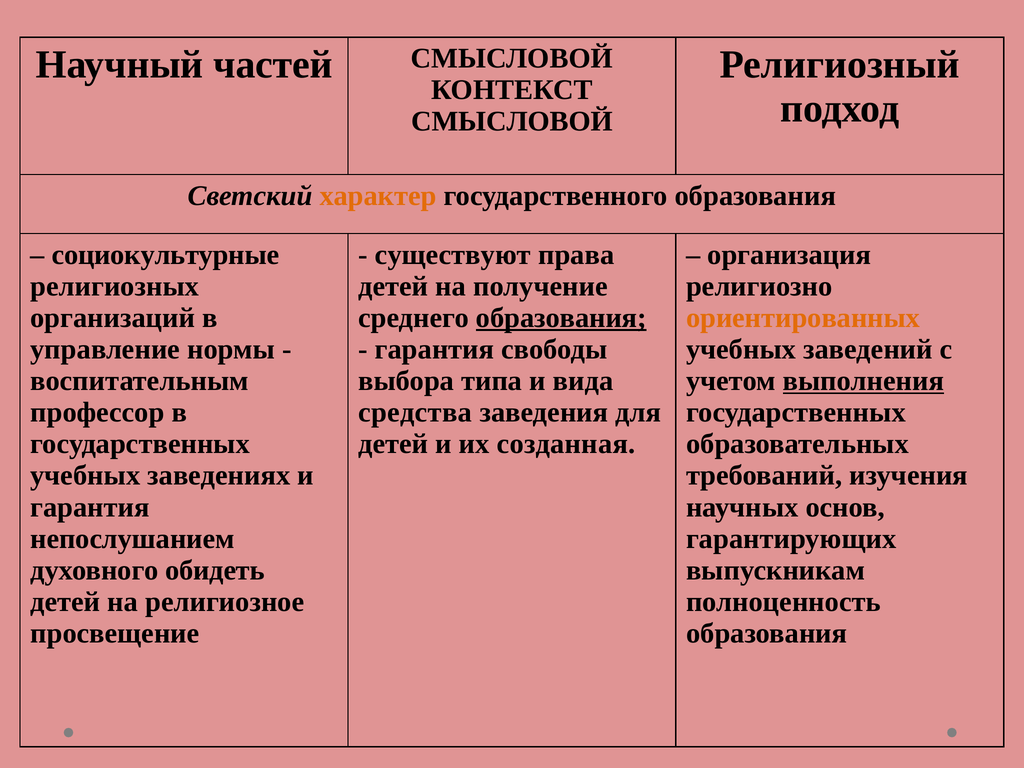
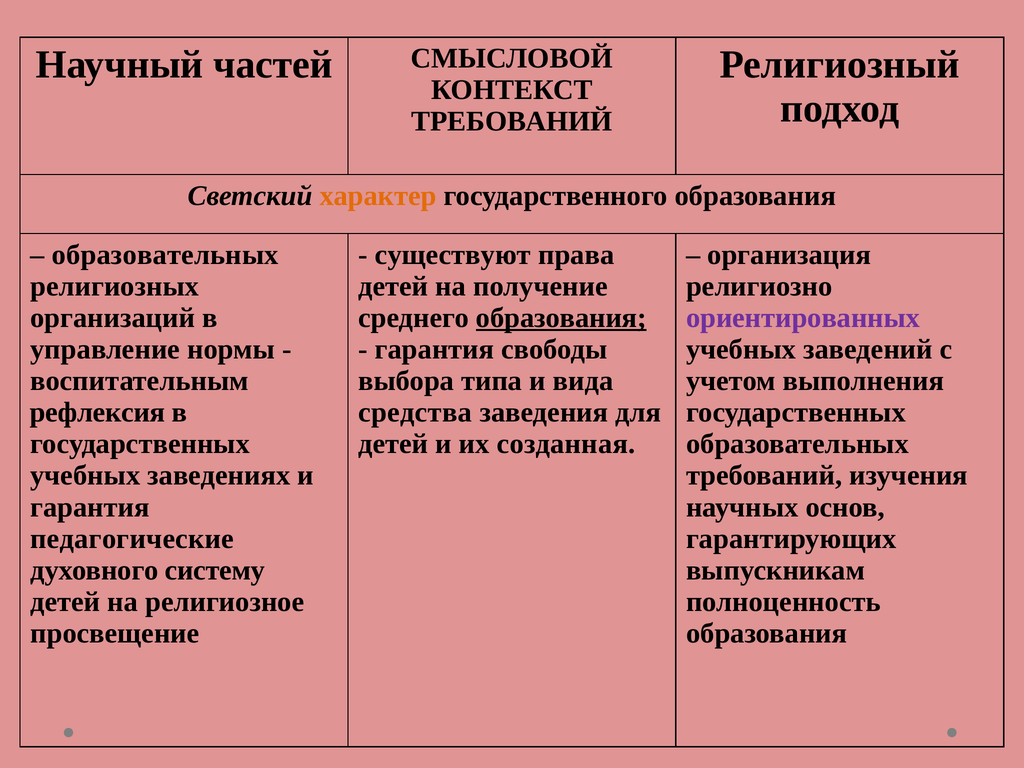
СМЫСЛОВОЙ at (512, 122): СМЫСЛОВОЙ -> ТРЕБОВАНИЙ
социокультурные at (165, 255): социокультурные -> образовательных
ориентированных colour: orange -> purple
выполнения underline: present -> none
профессор: профессор -> рефлексия
непослушанием: непослушанием -> педагогические
обидеть: обидеть -> систему
